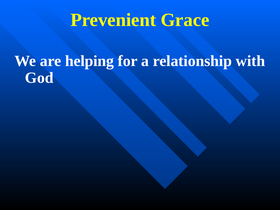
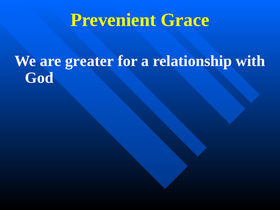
helping: helping -> greater
